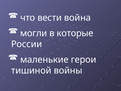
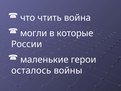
вести: вести -> чтить
тишиной: тишиной -> осталось
